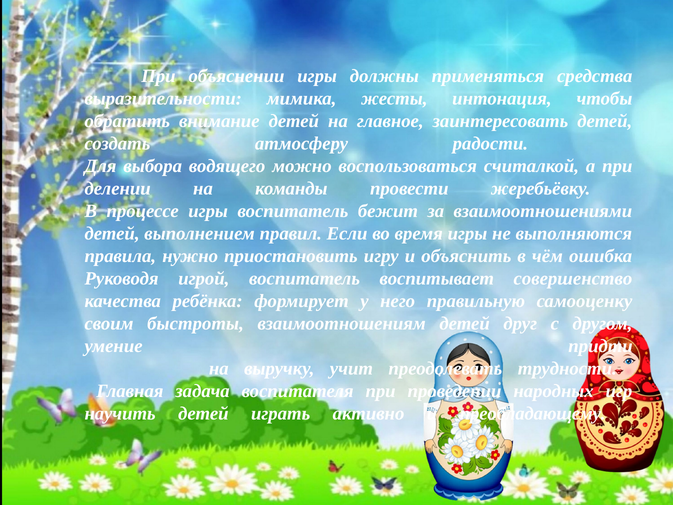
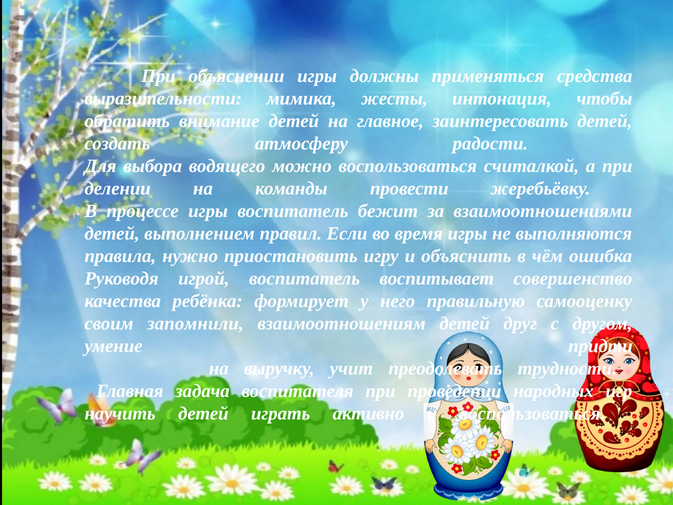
быстроты: быстроты -> запомнили
и преобладающему: преобладающему -> воспользоваться
